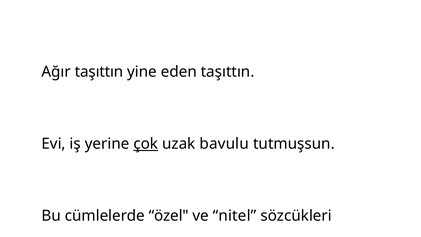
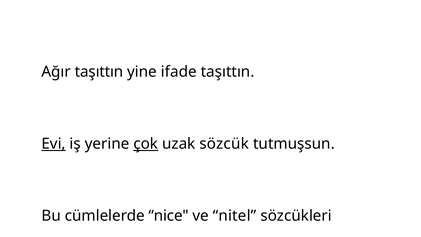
eden: eden -> ifade
Evi underline: none -> present
bavulu: bavulu -> sözcük
özel: özel -> nice
